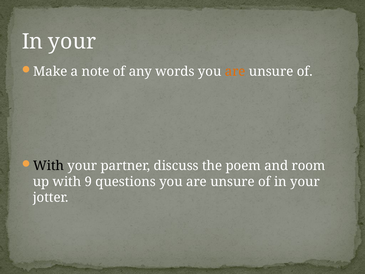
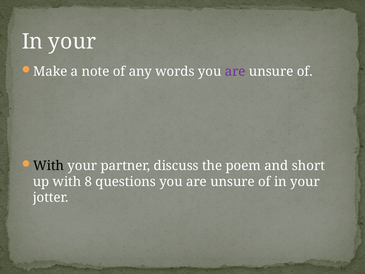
are at (235, 71) colour: orange -> purple
room: room -> short
9: 9 -> 8
